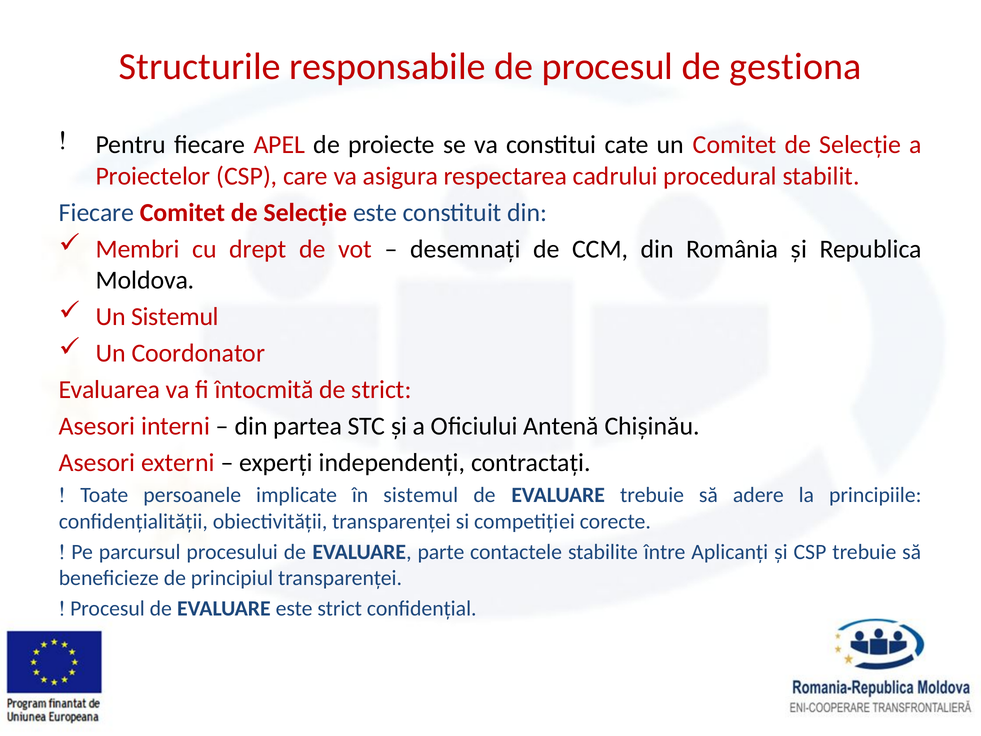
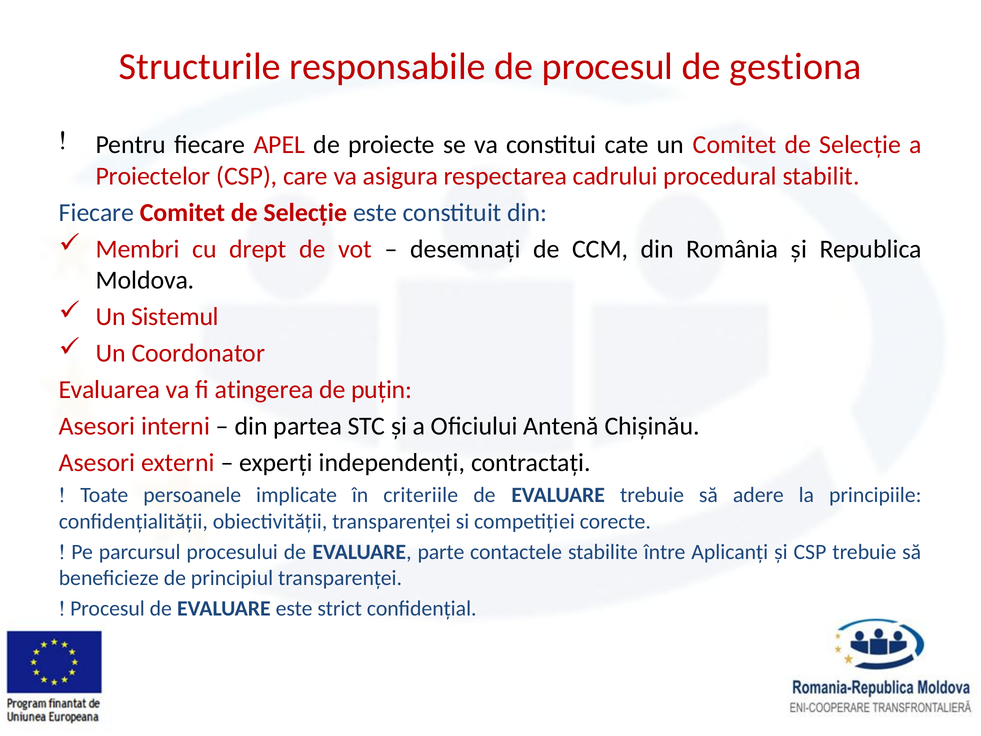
întocmită: întocmită -> atingerea
de strict: strict -> puţin
în sistemul: sistemul -> criteriile
